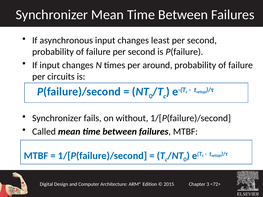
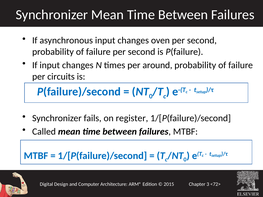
least: least -> oven
without: without -> register
